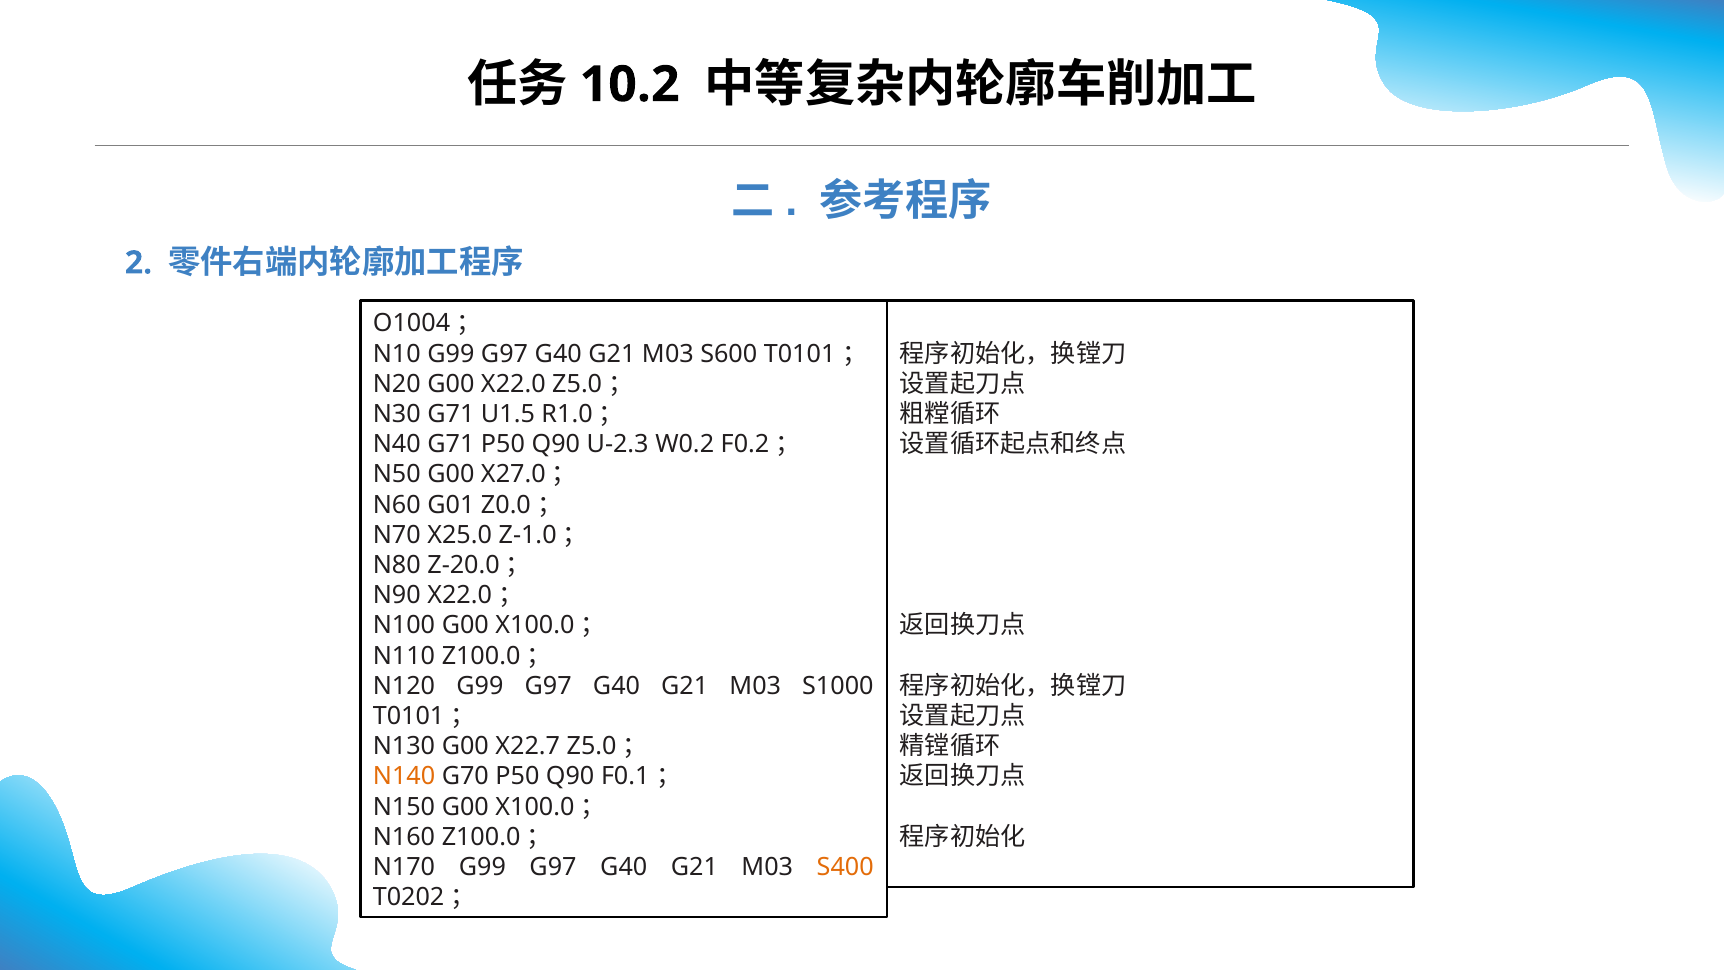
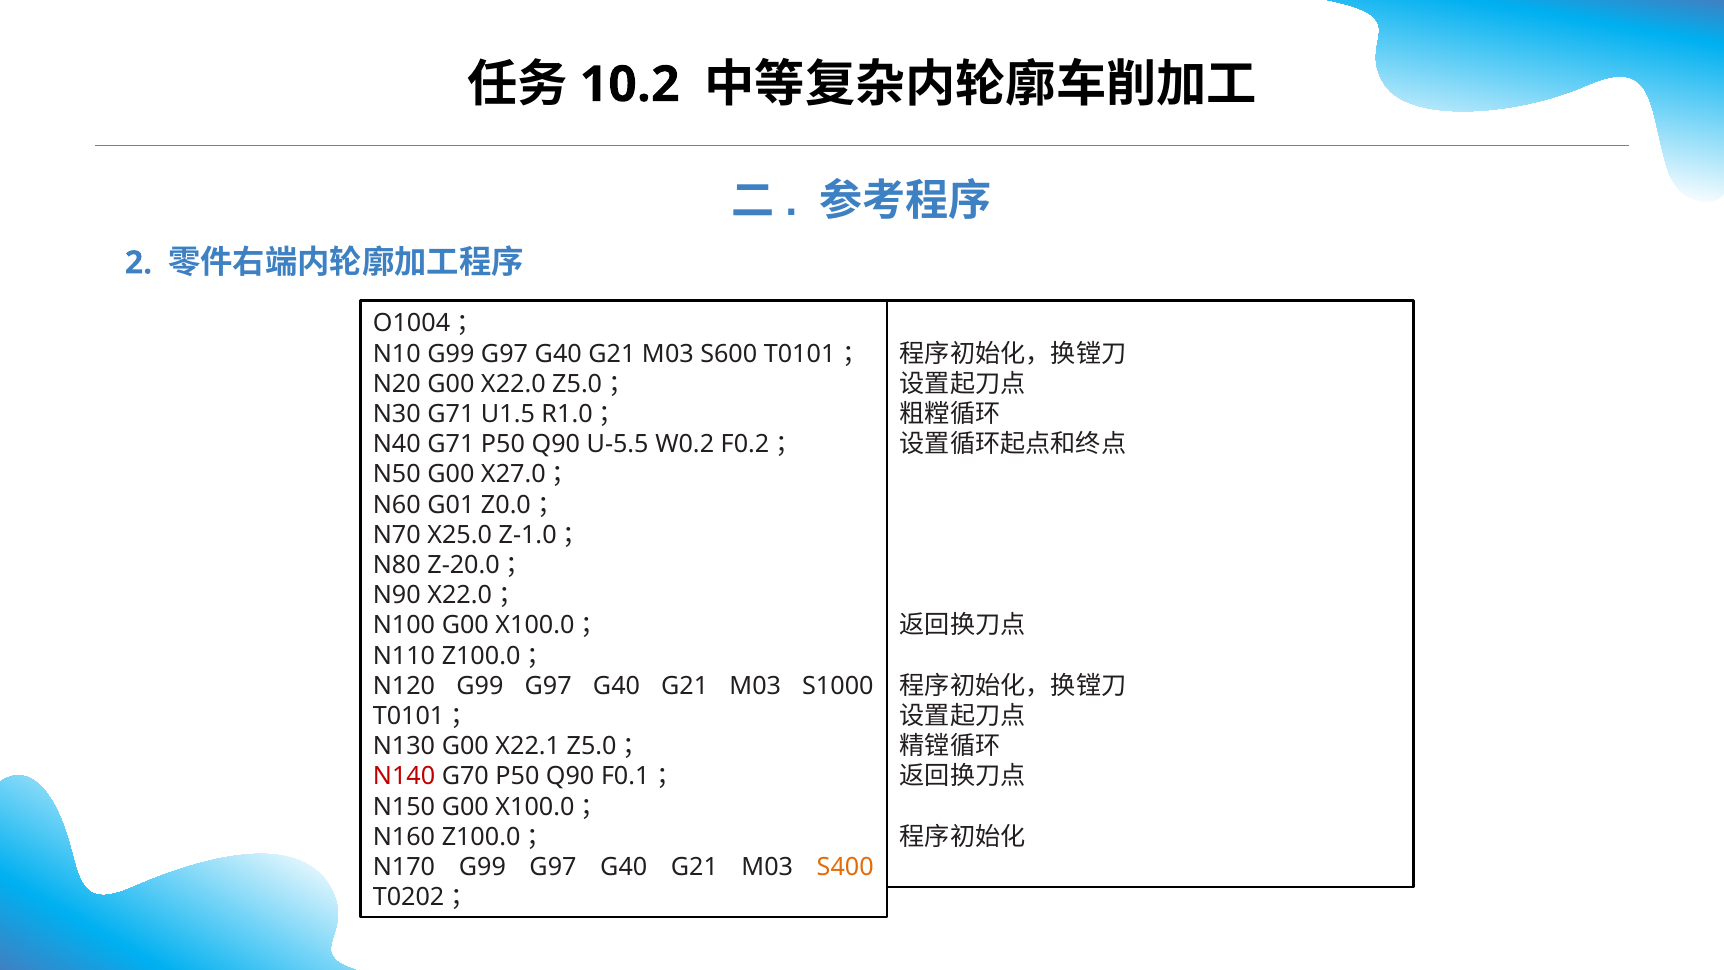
U-2.3: U-2.3 -> U-5.5
X22.7: X22.7 -> X22.1
N140 colour: orange -> red
